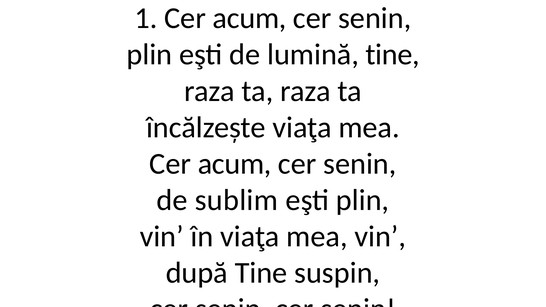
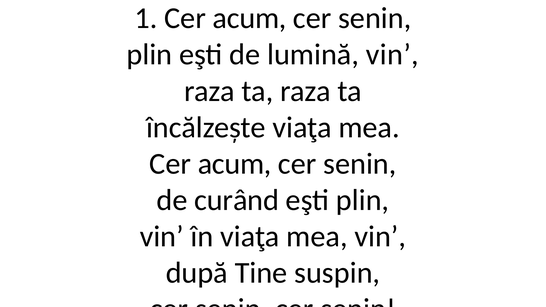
lumină tine: tine -> vinʼ
sublim: sublim -> curând
